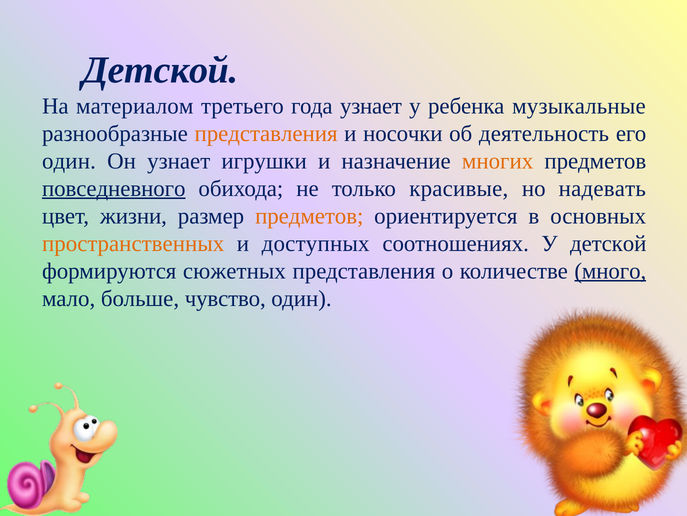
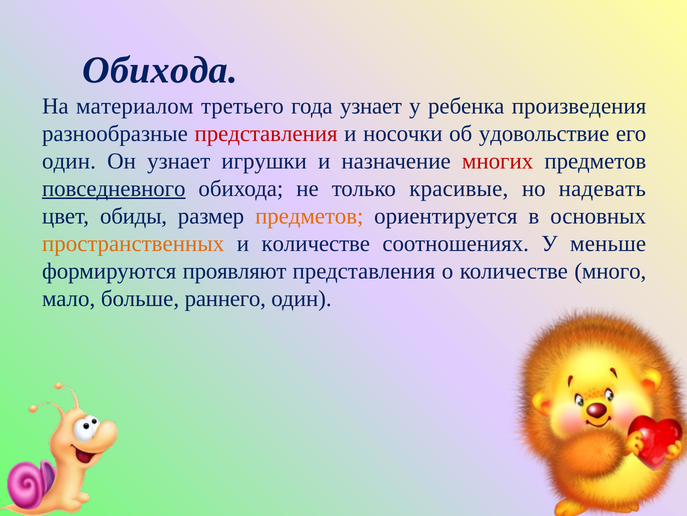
Детской at (160, 70): Детской -> Обихода
музыкальные: музыкальные -> произведения
представления at (266, 133) colour: orange -> red
деятельность: деятельность -> удовольствие
многих colour: orange -> red
жизни: жизни -> обиды
и доступных: доступных -> количестве
У детской: детской -> меньше
сюжетных: сюжетных -> проявляют
много underline: present -> none
чувство: чувство -> раннего
